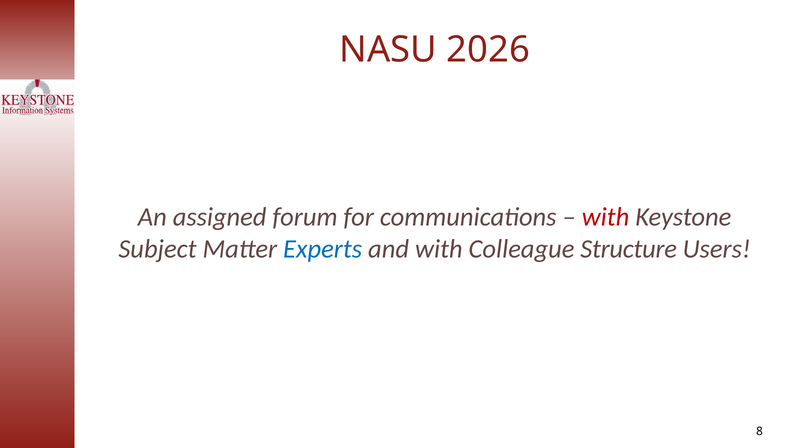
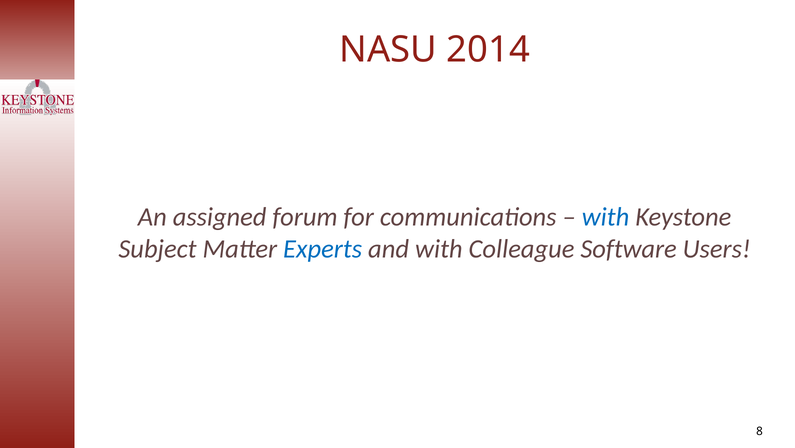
2026: 2026 -> 2014
with at (606, 217) colour: red -> blue
Structure: Structure -> Software
